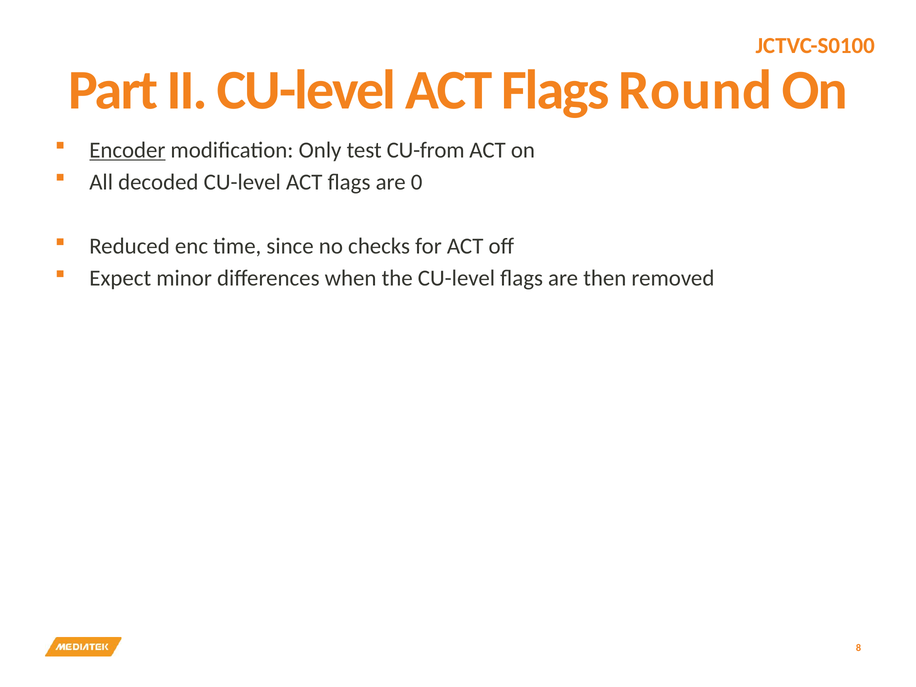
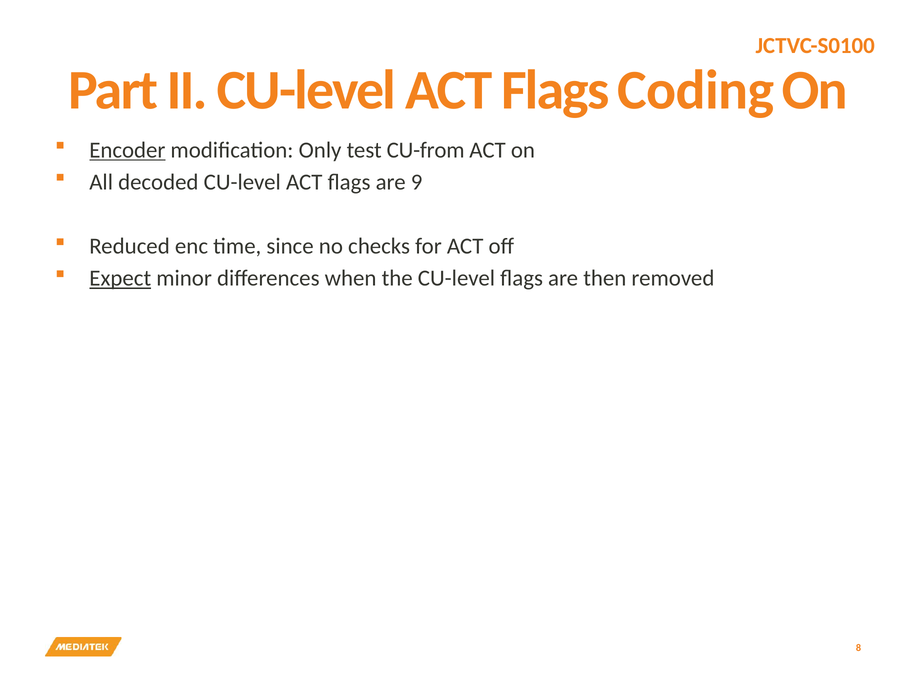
Round: Round -> Coding
0: 0 -> 9
Expect underline: none -> present
